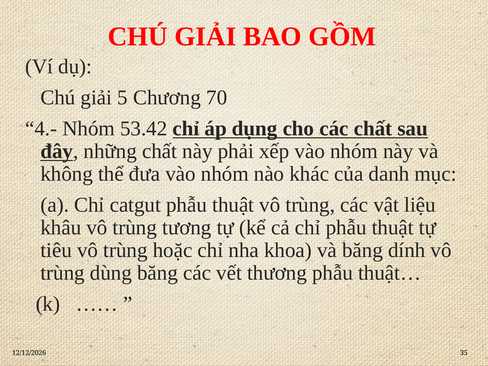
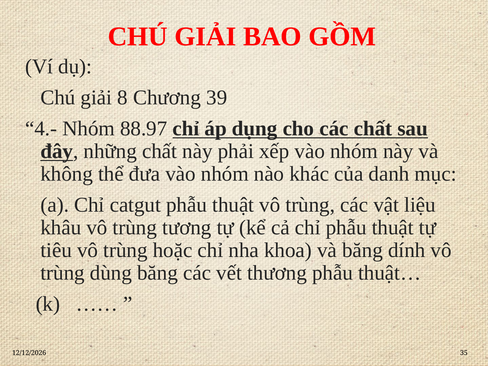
5: 5 -> 8
70: 70 -> 39
53.42: 53.42 -> 88.97
